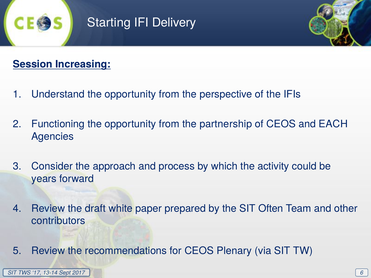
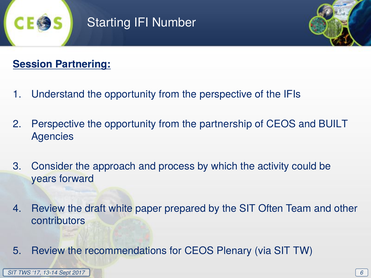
Delivery: Delivery -> Number
Increasing: Increasing -> Partnering
Functioning at (58, 124): Functioning -> Perspective
EACH: EACH -> BUILT
